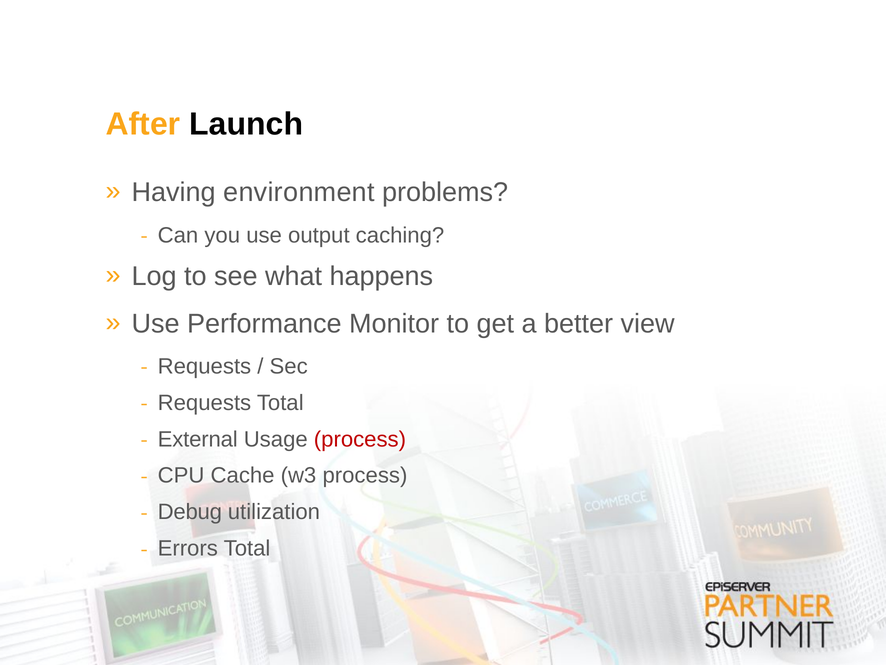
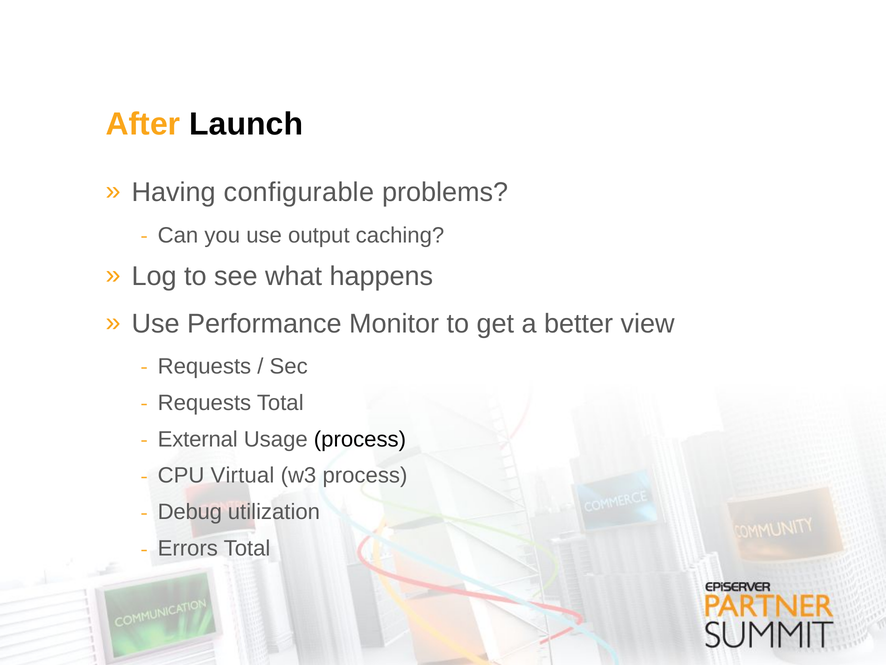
environment: environment -> configurable
process at (360, 439) colour: red -> black
Cache: Cache -> Virtual
